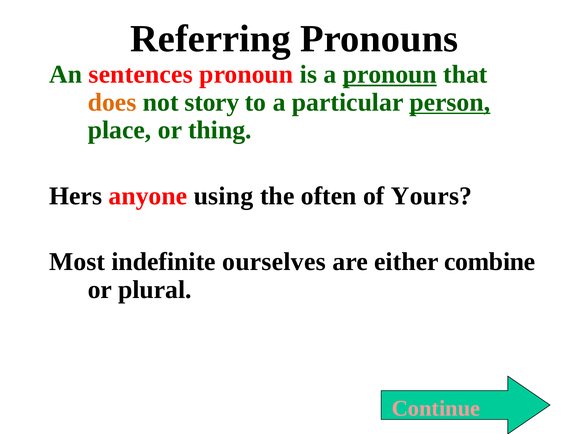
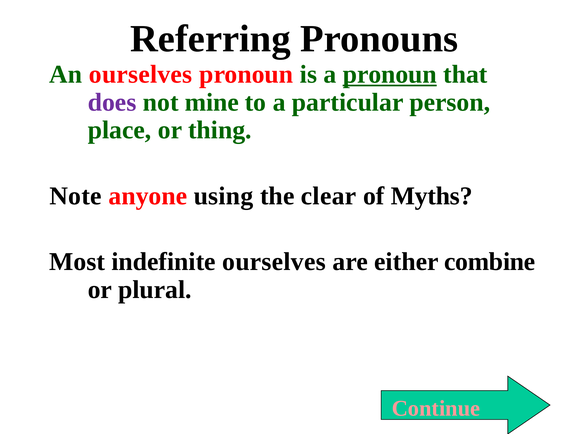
An sentences: sentences -> ourselves
does colour: orange -> purple
story: story -> mine
person underline: present -> none
Hers: Hers -> Note
often: often -> clear
Yours: Yours -> Myths
